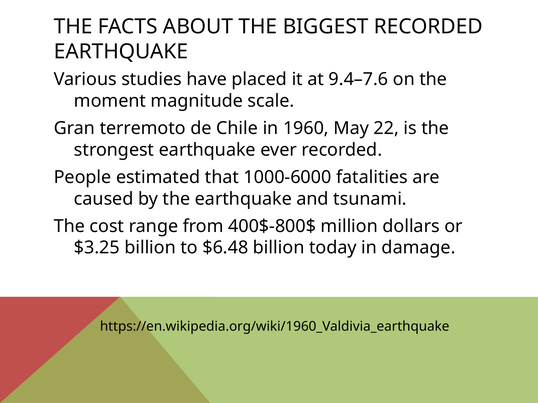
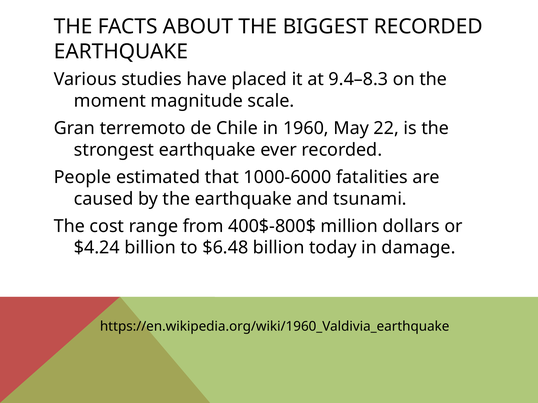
9.4–7.6: 9.4–7.6 -> 9.4–8.3
$3.25: $3.25 -> $4.24
